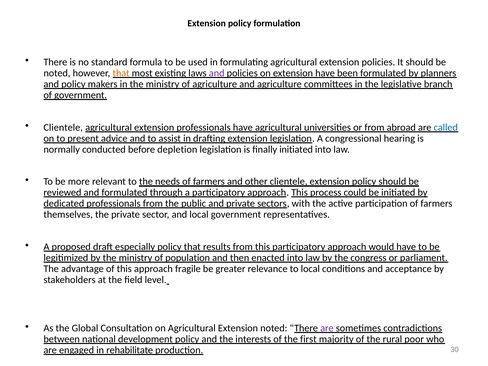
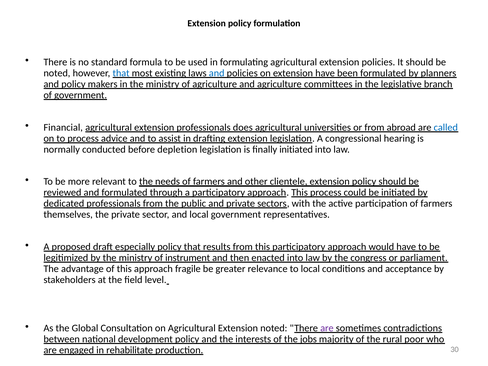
that at (121, 73) colour: orange -> blue
and at (217, 73) colour: purple -> blue
Clientele at (63, 127): Clientele -> Financial
professionals have: have -> does
to present: present -> process
population: population -> instrument
first: first -> jobs
